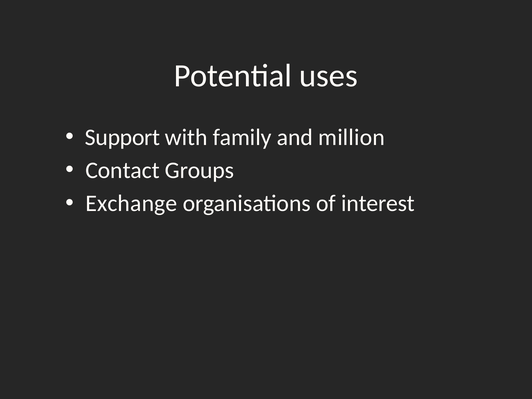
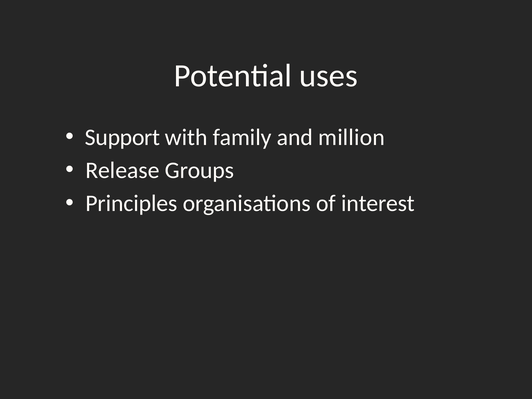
Contact: Contact -> Release
Exchange: Exchange -> Principles
